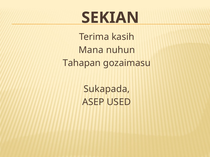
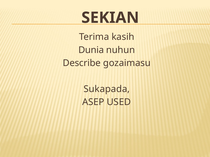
Mana: Mana -> Dunia
Tahapan: Tahapan -> Describe
